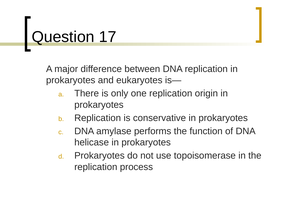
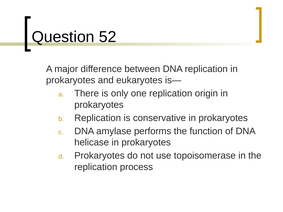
17: 17 -> 52
